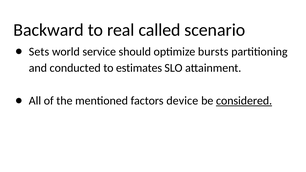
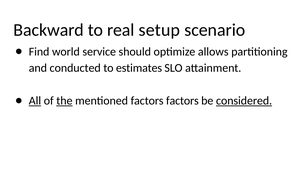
called: called -> setup
Sets: Sets -> Find
bursts: bursts -> allows
All underline: none -> present
the underline: none -> present
factors device: device -> factors
